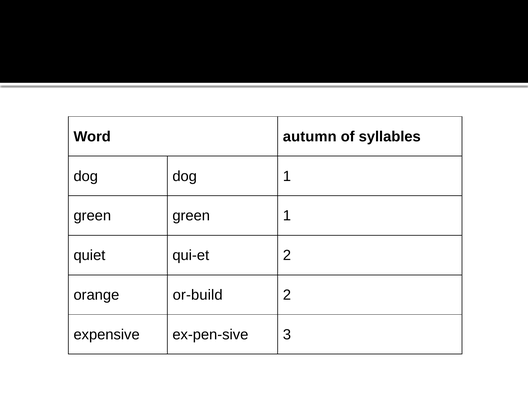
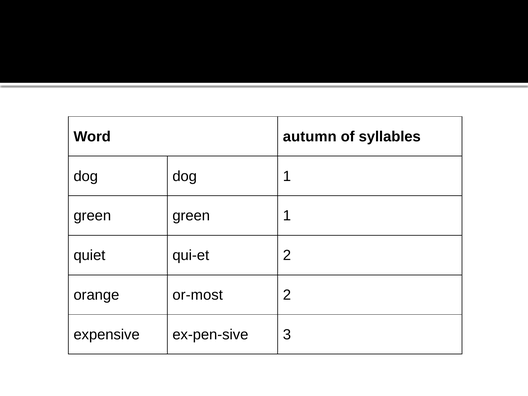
or-build: or-build -> or-most
